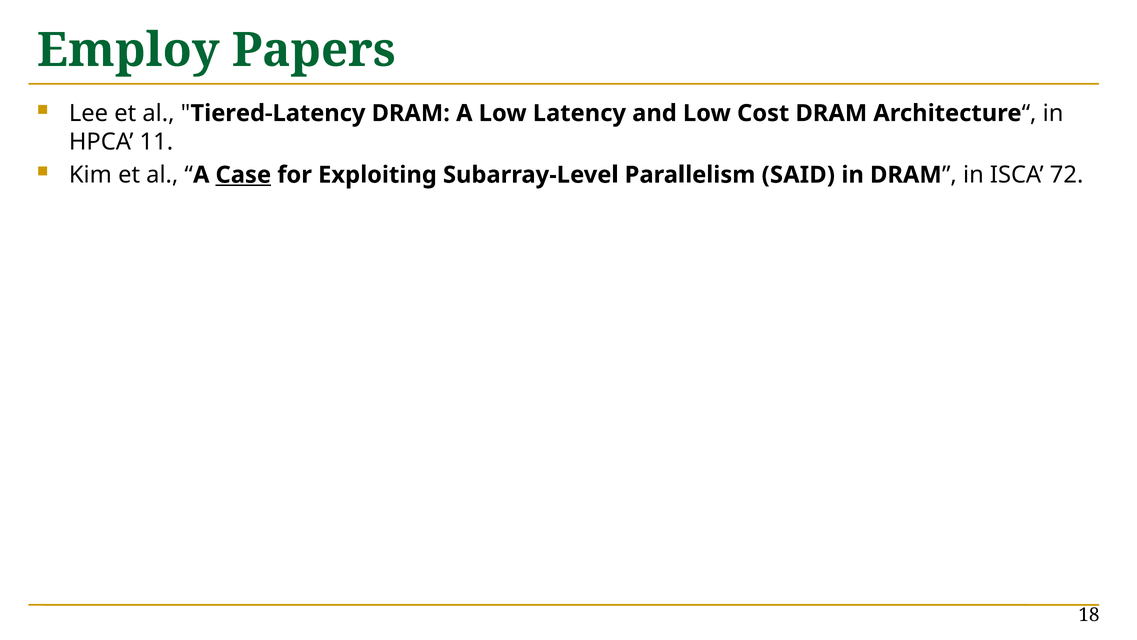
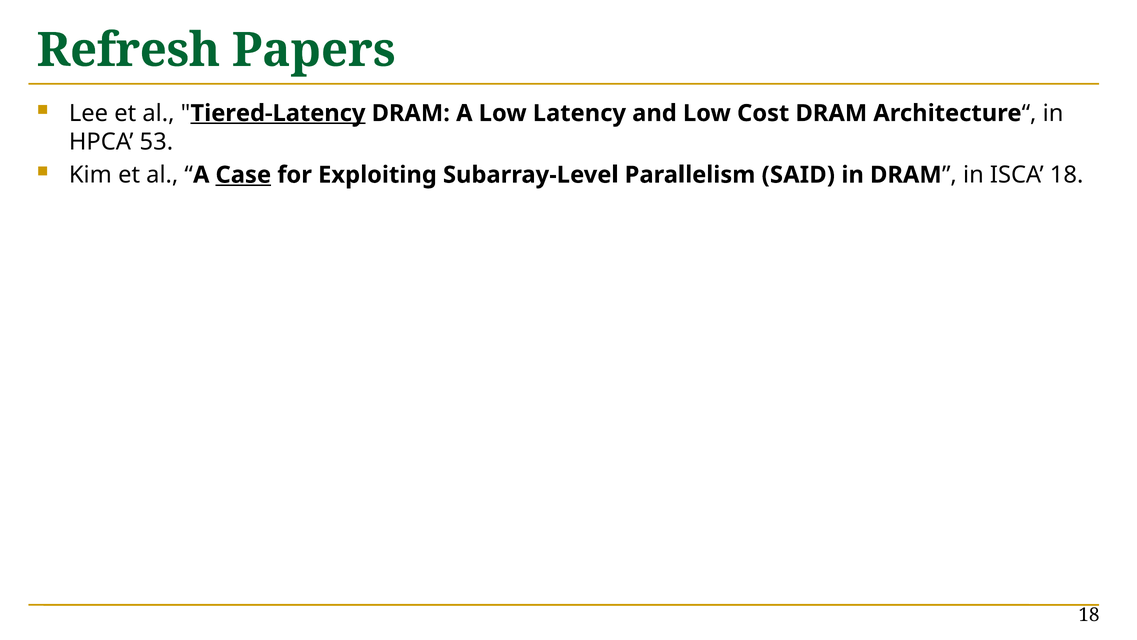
Employ: Employ -> Refresh
Tiered-Latency underline: none -> present
11: 11 -> 53
ISCA 72: 72 -> 18
